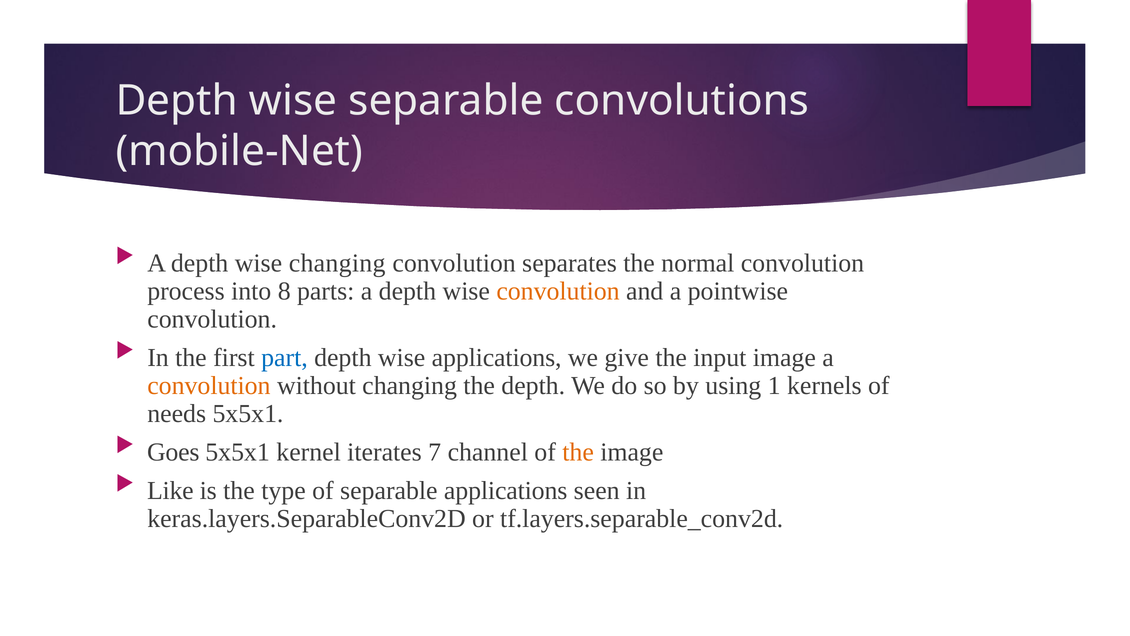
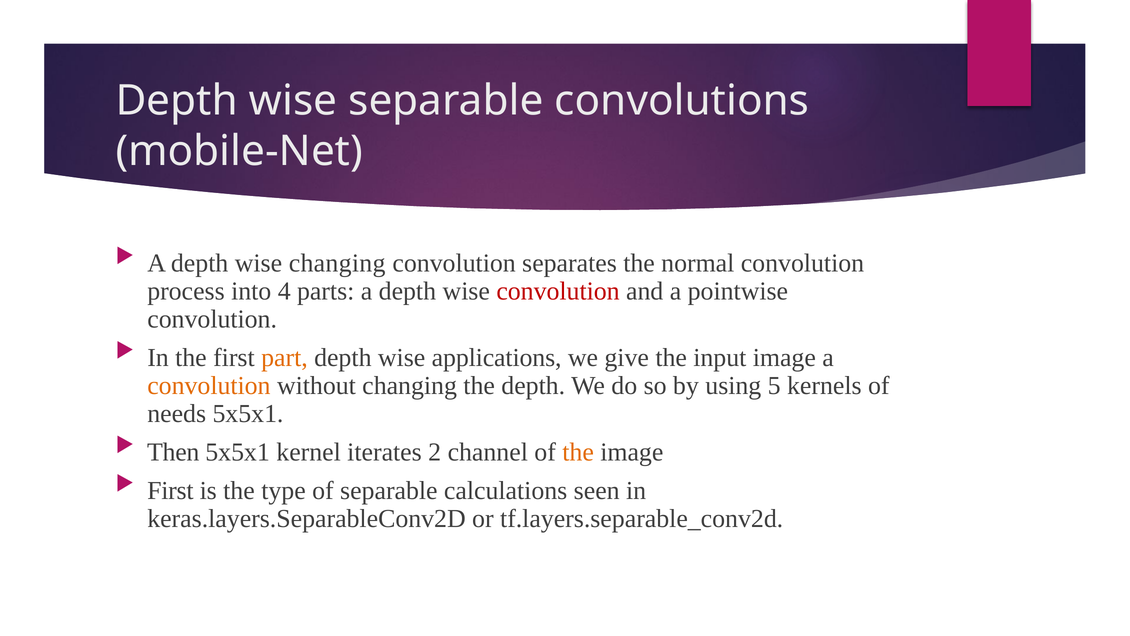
8: 8 -> 4
convolution at (558, 291) colour: orange -> red
part colour: blue -> orange
1: 1 -> 5
Goes: Goes -> Then
7: 7 -> 2
Like at (170, 490): Like -> First
separable applications: applications -> calculations
